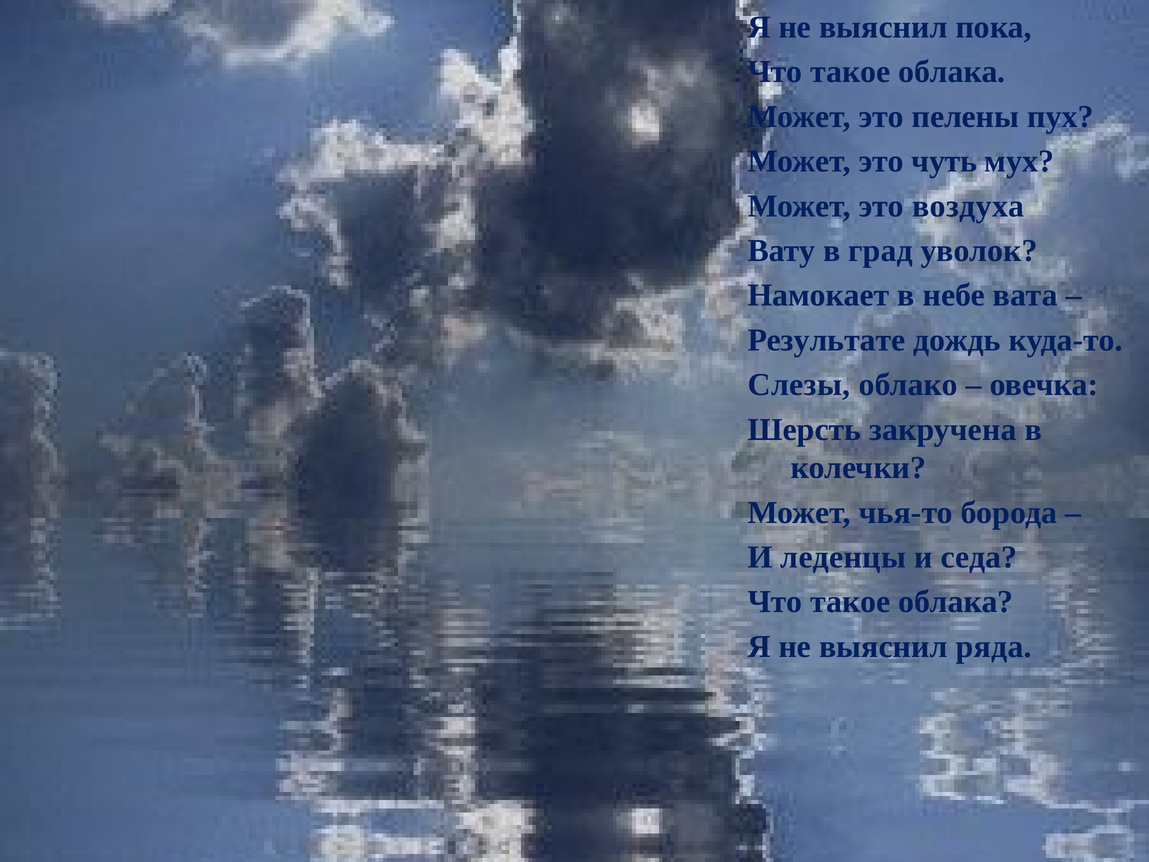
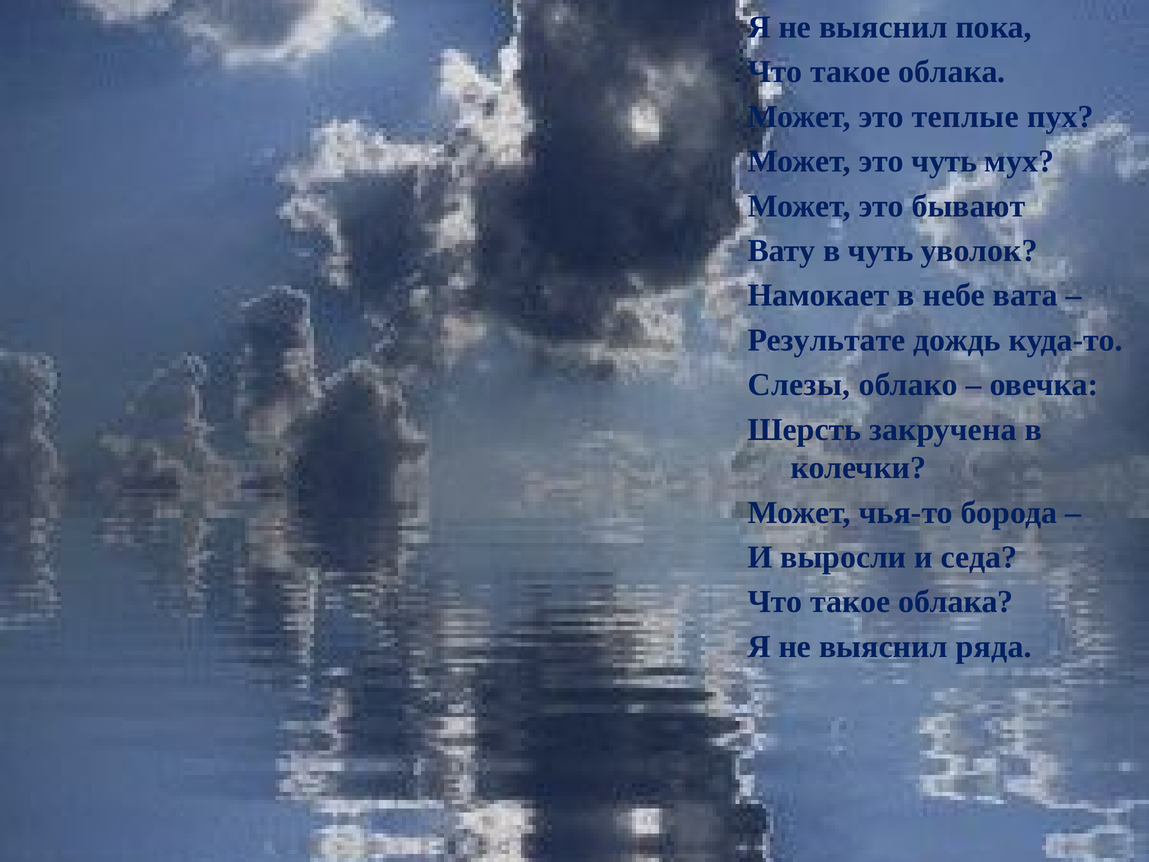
пелены: пелены -> теплые
воздуха: воздуха -> бывают
в град: град -> чуть
леденцы: леденцы -> выросли
